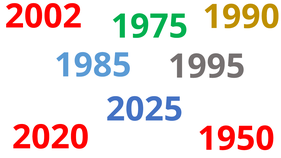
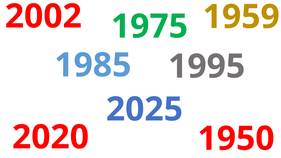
1990: 1990 -> 1959
